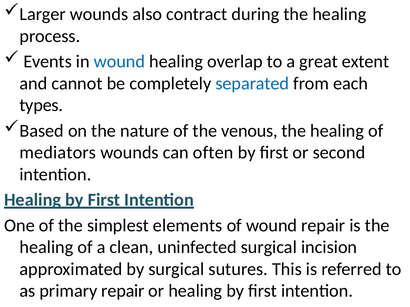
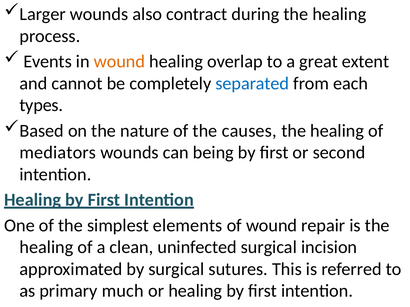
wound at (119, 62) colour: blue -> orange
venous: venous -> causes
often: often -> being
primary repair: repair -> much
